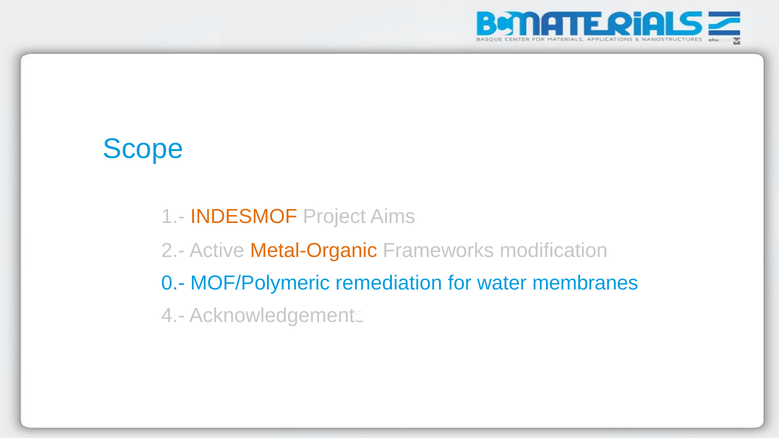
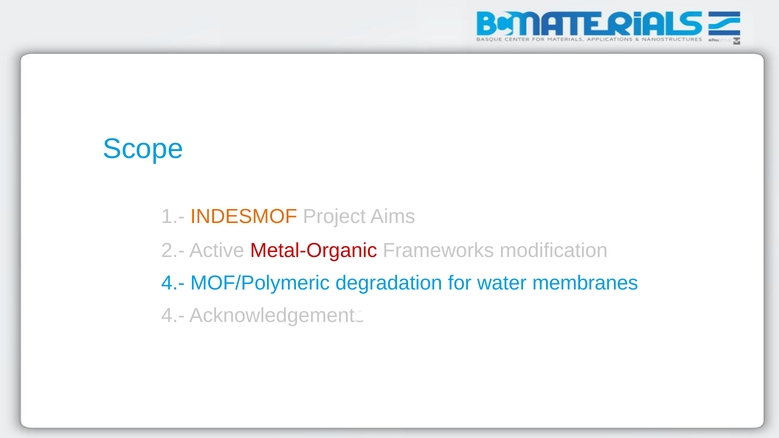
Metal-Organic colour: orange -> red
0.- at (173, 283): 0.- -> 4.-
remediation: remediation -> degradation
